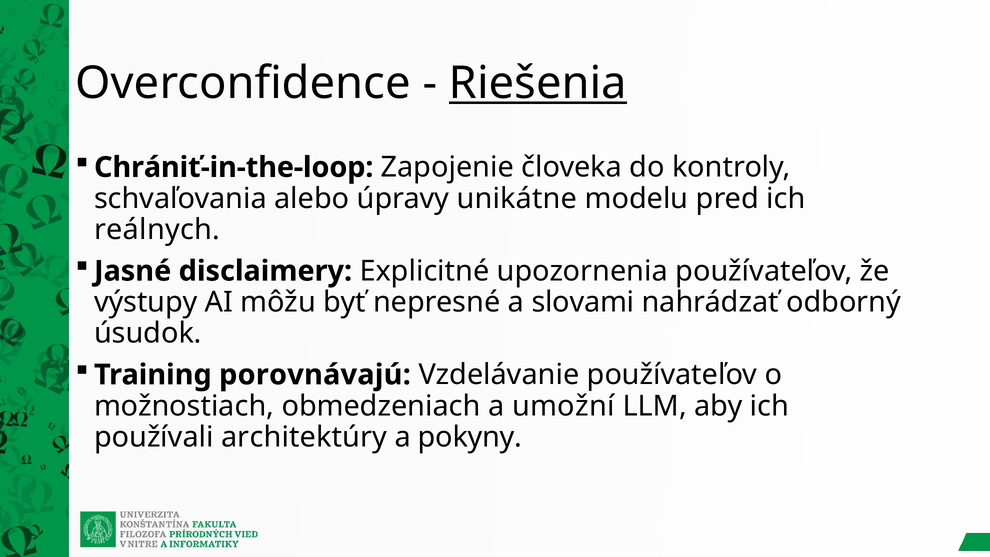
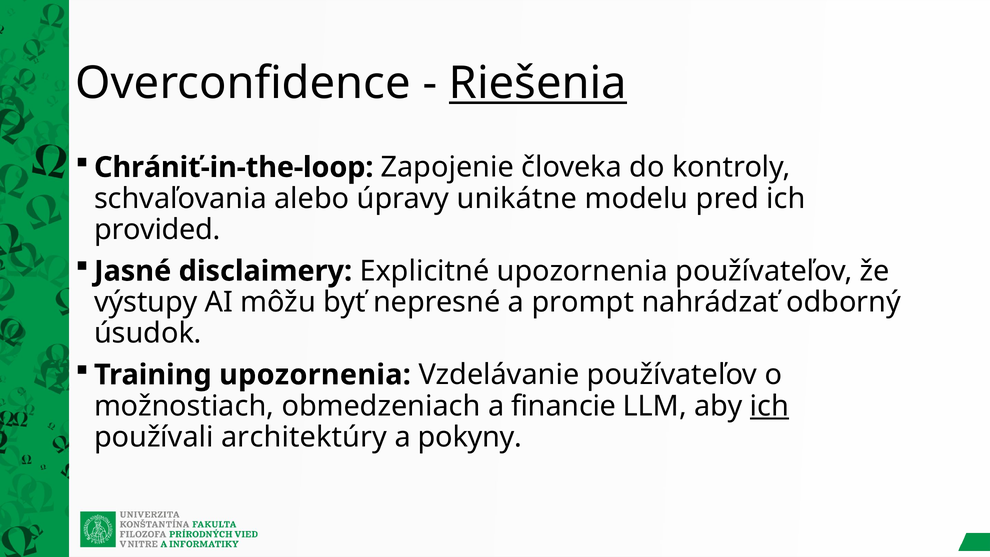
reálnych: reálnych -> provided
slovami: slovami -> prompt
Training porovnávajú: porovnávajú -> upozornenia
umožní: umožní -> financie
ich at (769, 406) underline: none -> present
